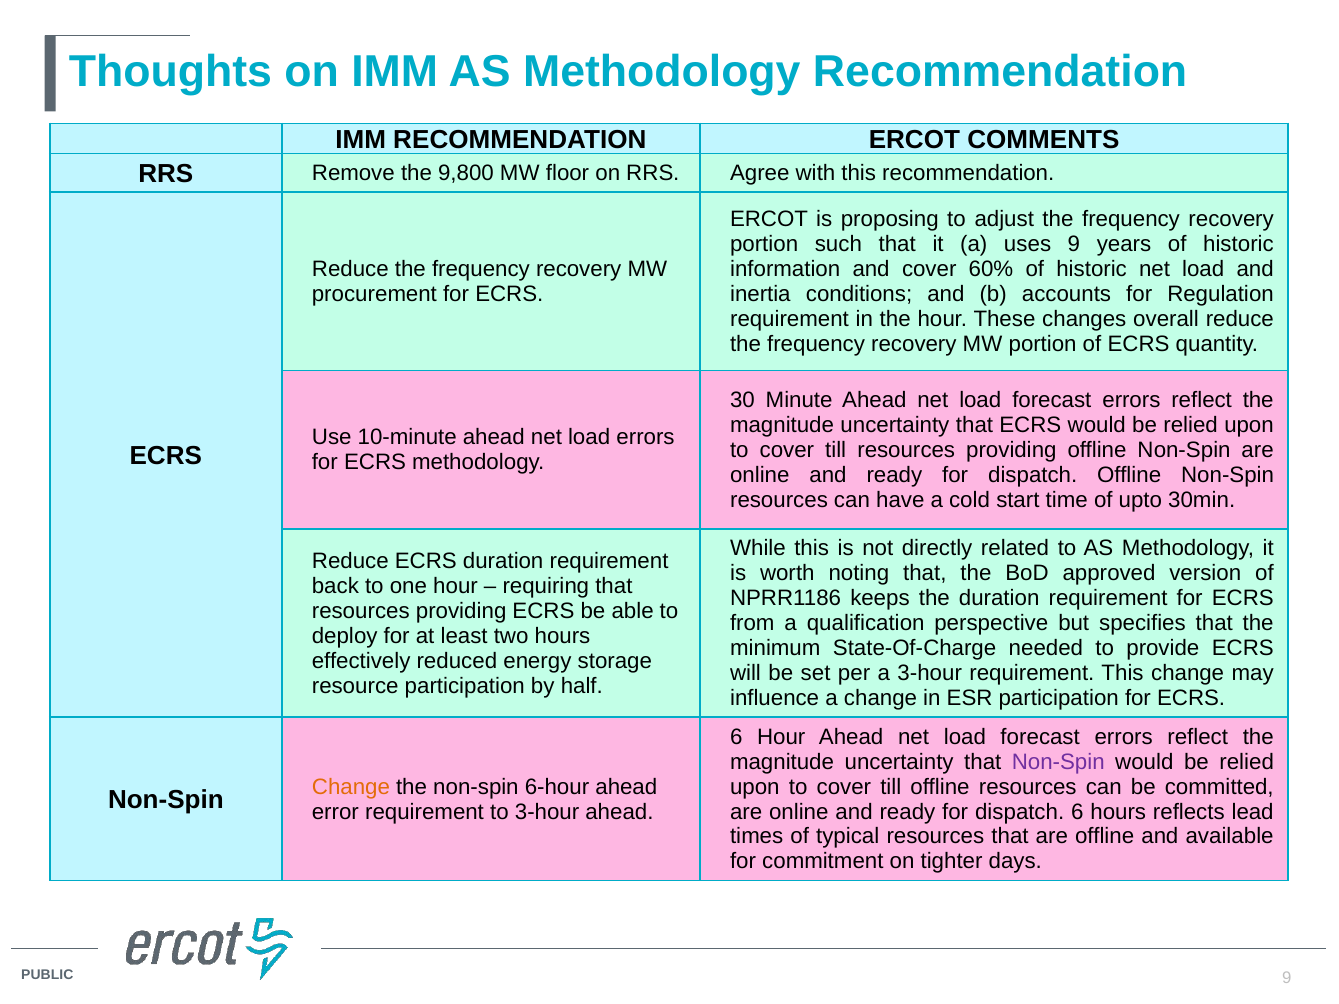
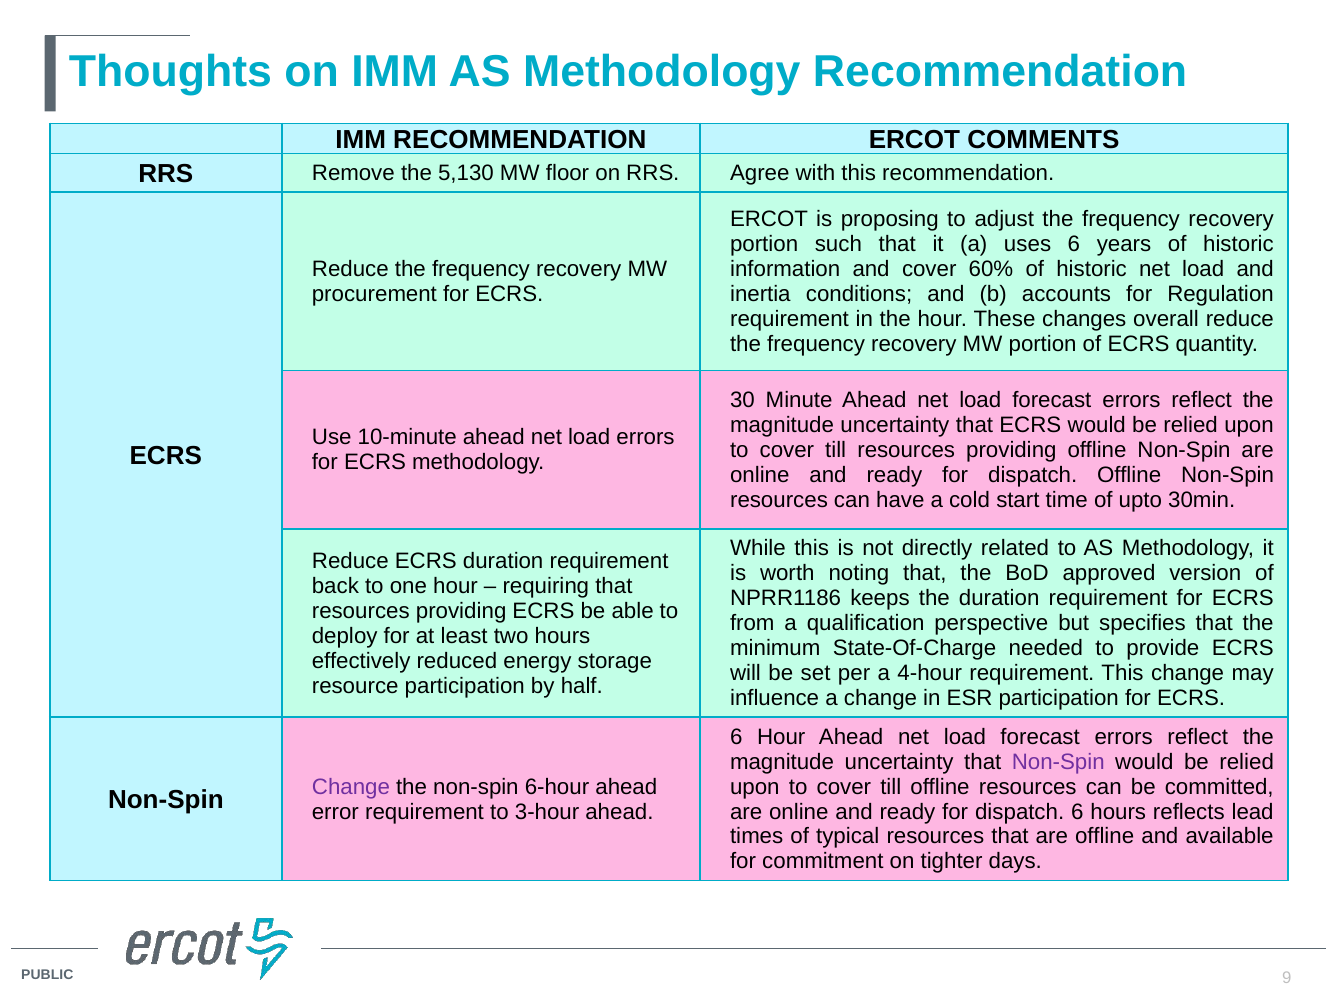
9,800: 9,800 -> 5,130
uses 9: 9 -> 6
a 3-hour: 3-hour -> 4-hour
Change at (351, 787) colour: orange -> purple
